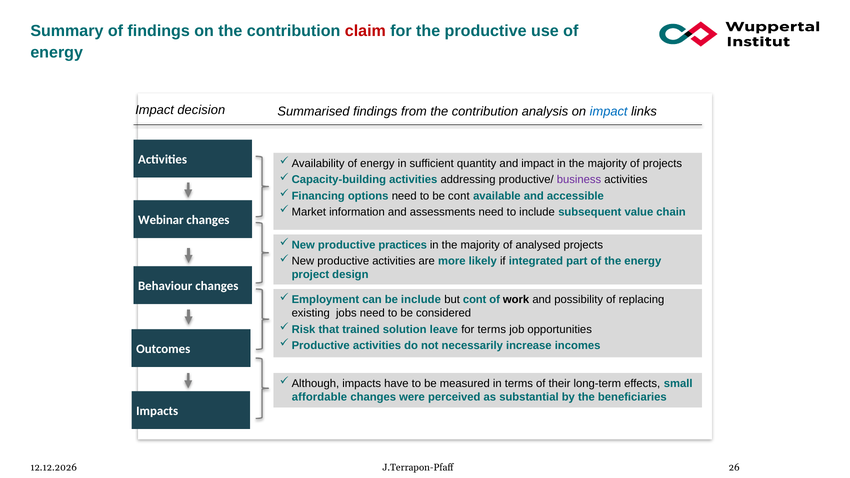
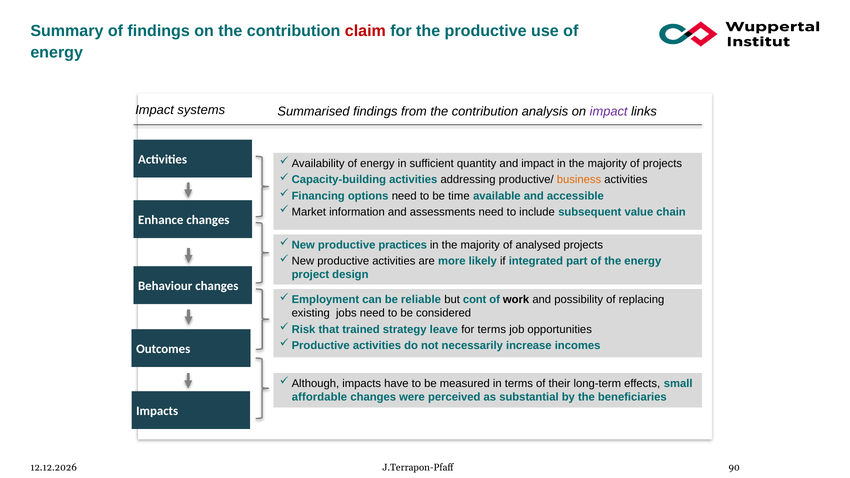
decision: decision -> systems
impact at (609, 111) colour: blue -> purple
business colour: purple -> orange
be cont: cont -> time
Webinar: Webinar -> Enhance
be include: include -> reliable
solution: solution -> strategy
26: 26 -> 90
